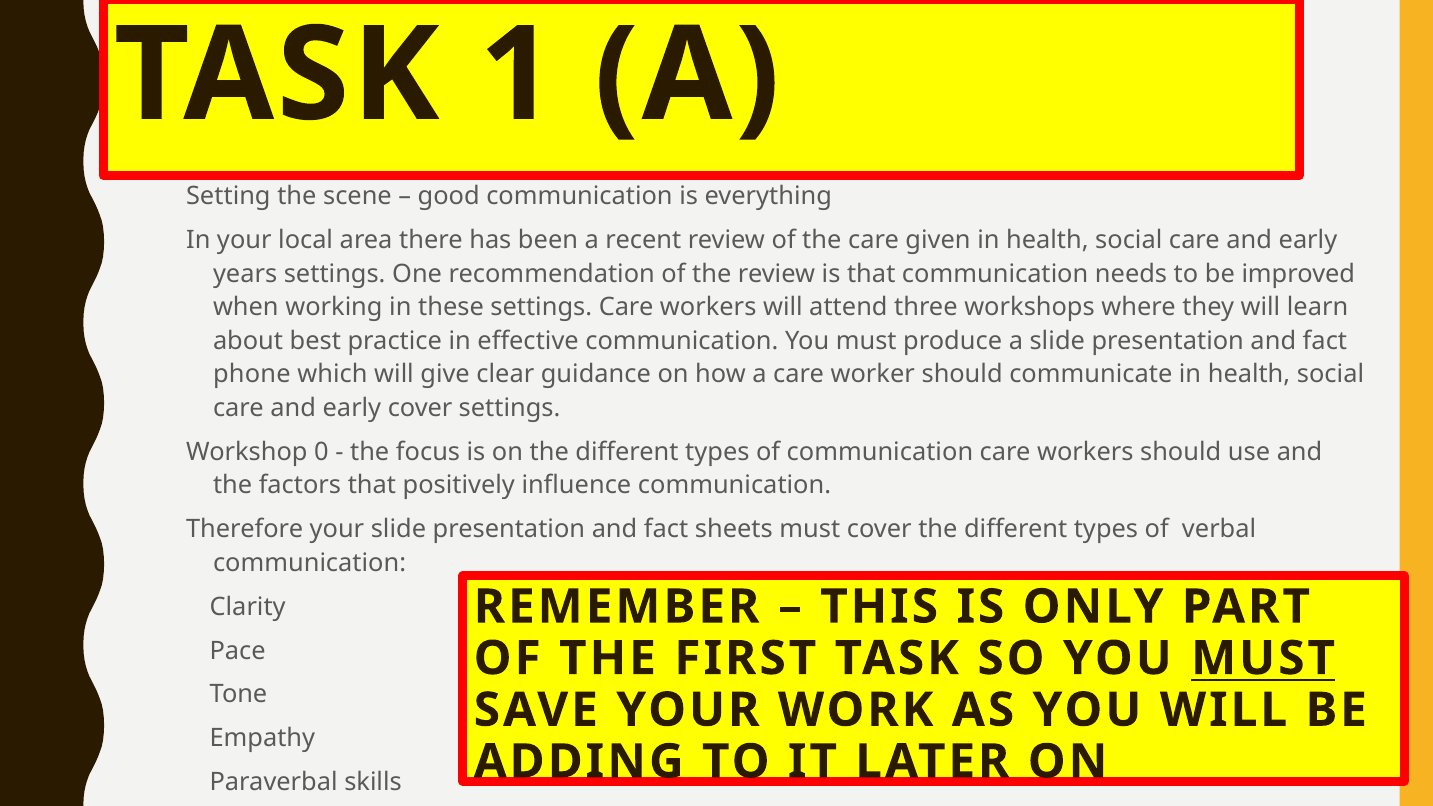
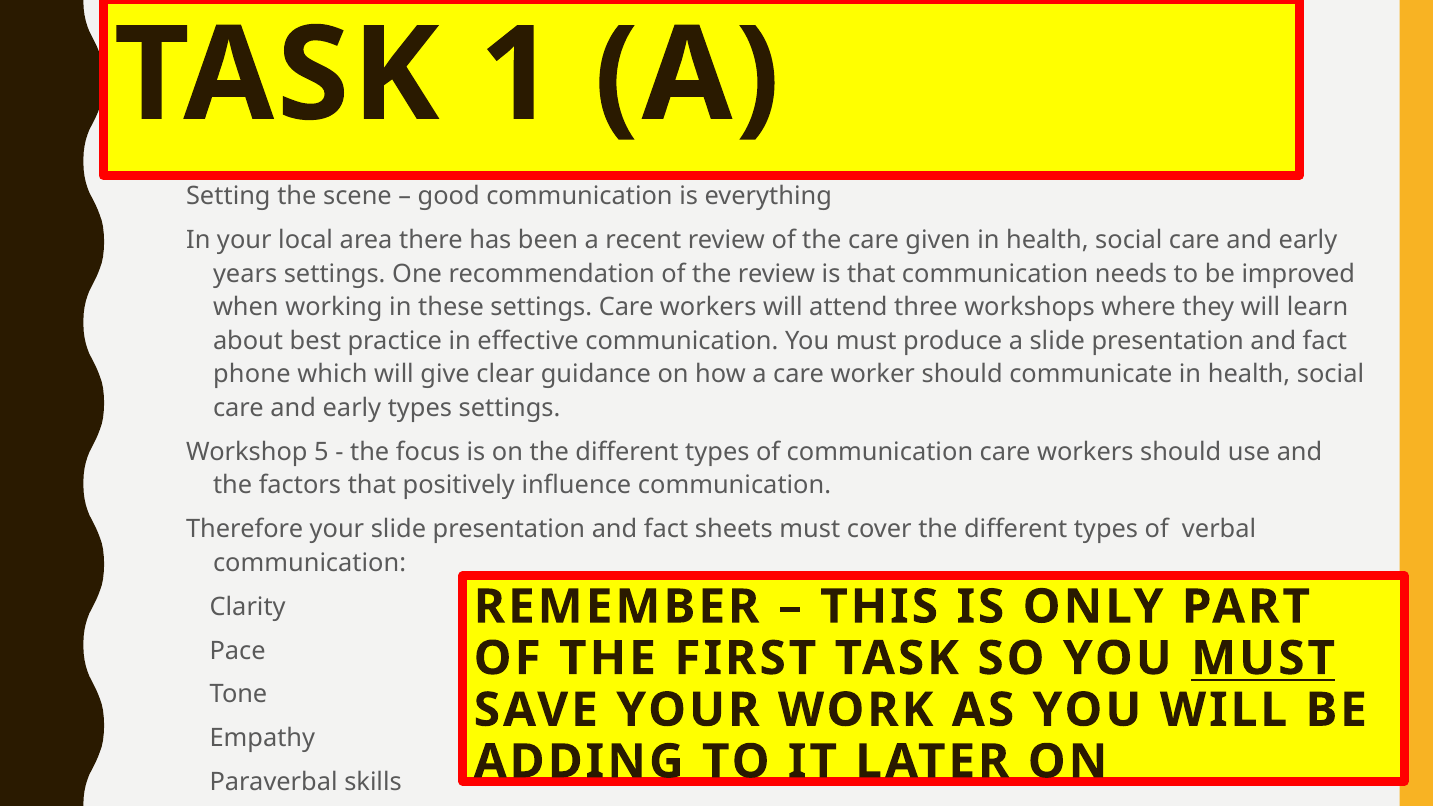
early cover: cover -> types
0: 0 -> 5
